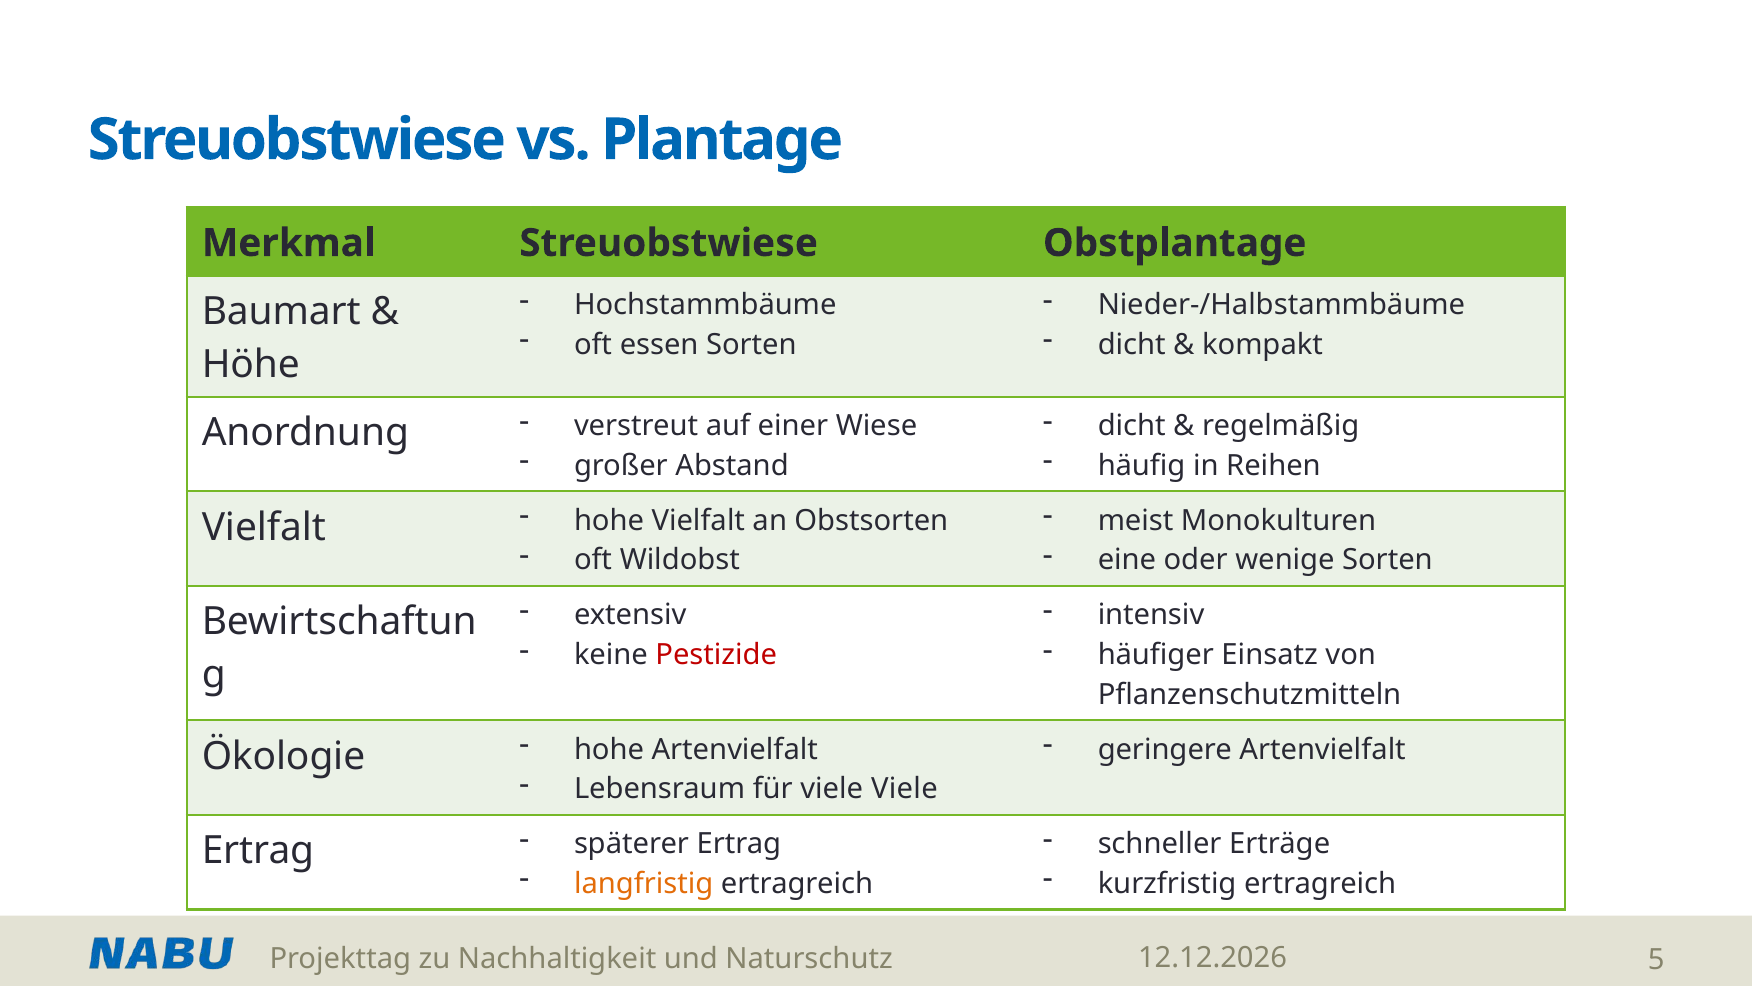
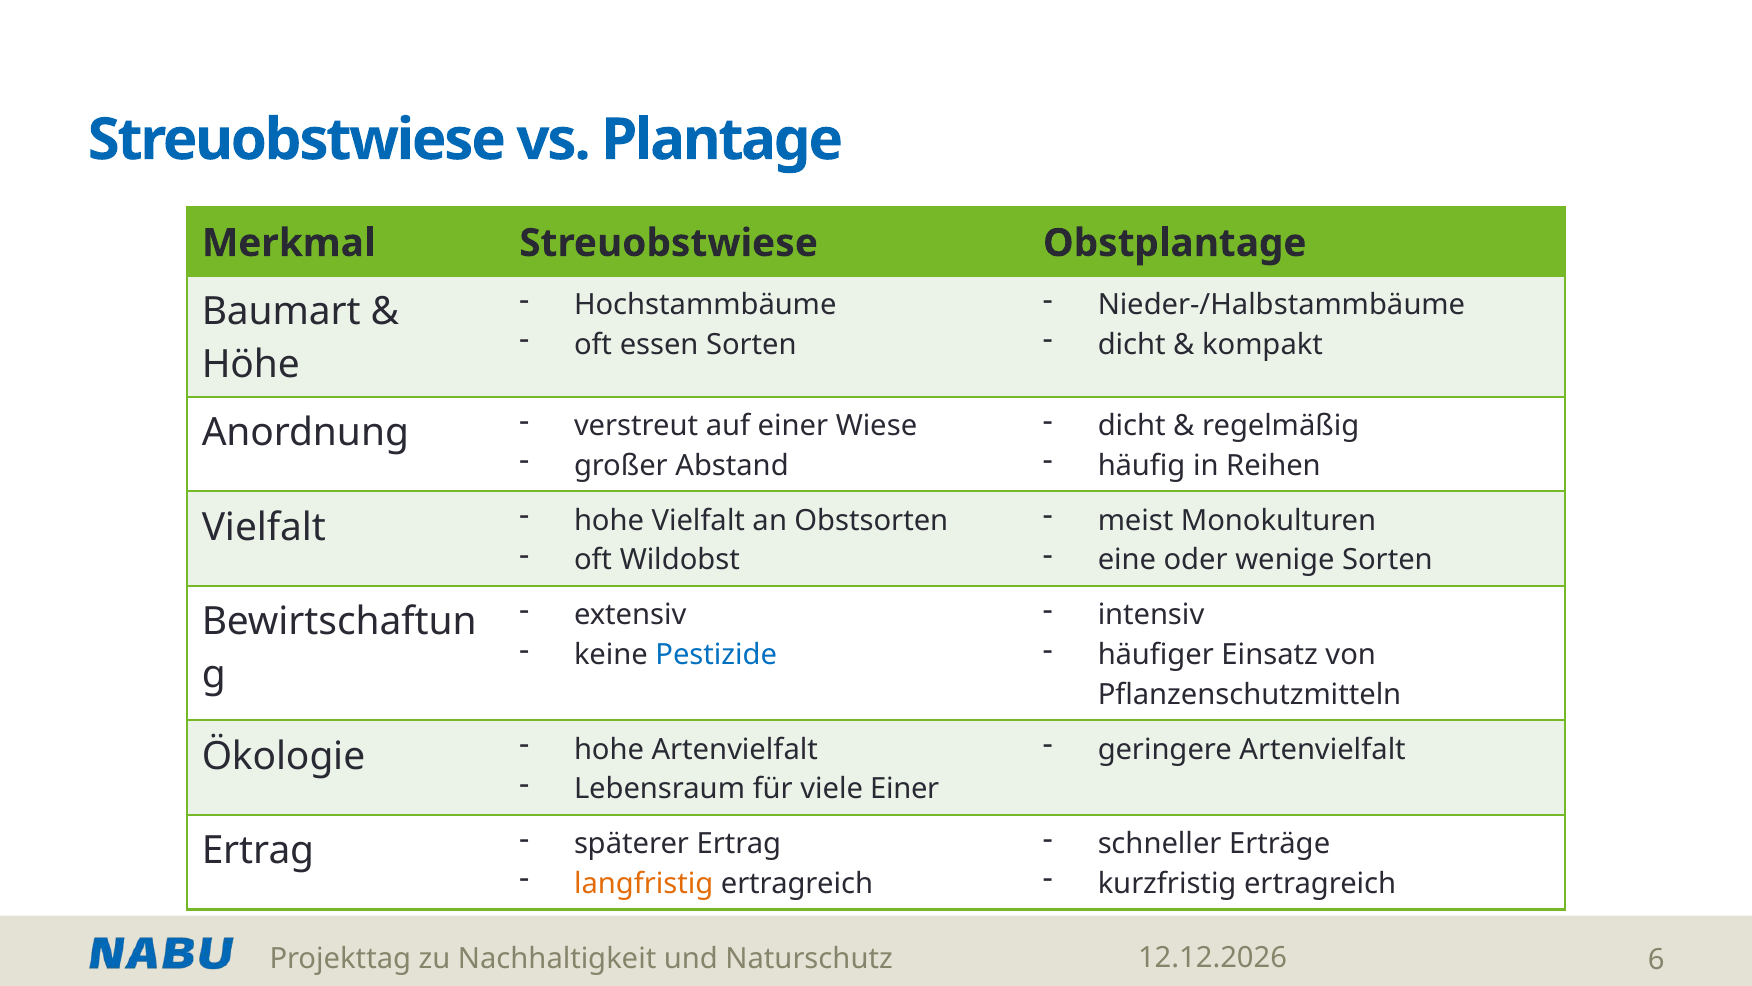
Pestizide colour: red -> blue
viele Viele: Viele -> Einer
5: 5 -> 6
